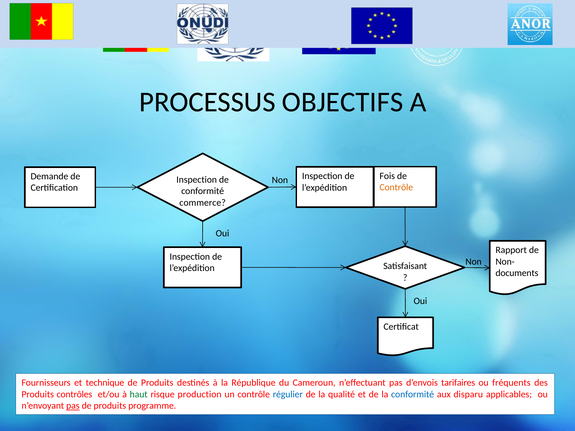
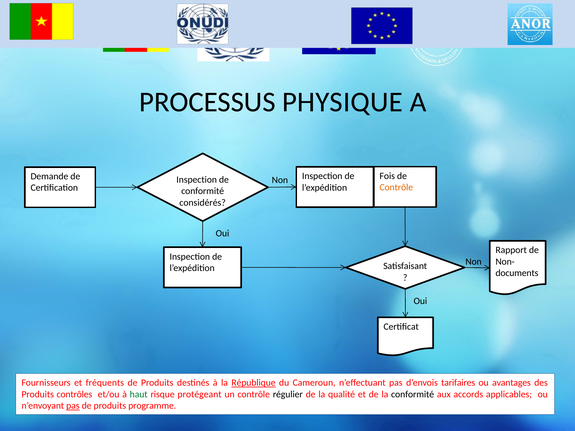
OBJECTIFS: OBJECTIFS -> PHYSIQUE
commerce: commerce -> considérés
technique: technique -> fréquents
République underline: none -> present
fréquents: fréquents -> avantages
production: production -> protégeant
régulier colour: blue -> black
conformité at (413, 395) colour: blue -> black
disparu: disparu -> accords
